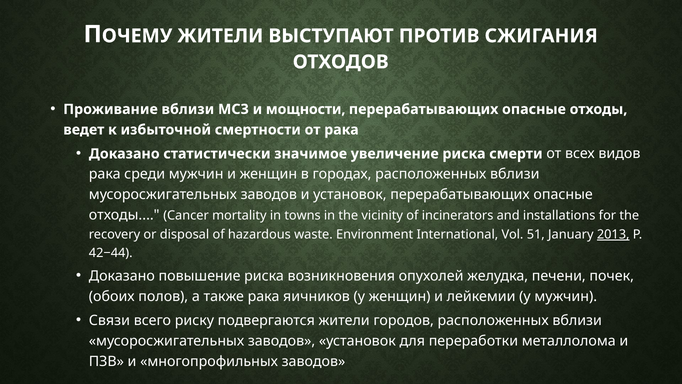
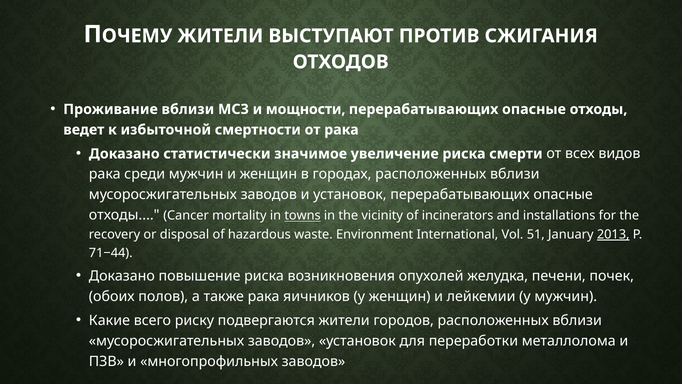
towns underline: none -> present
42−44: 42−44 -> 71−44
Связи: Связи -> Какие
